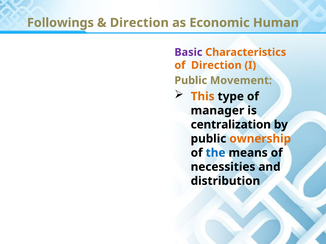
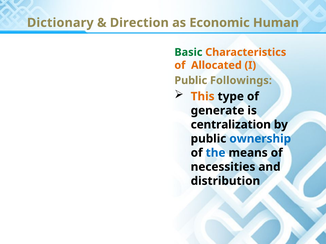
Followings: Followings -> Dictionary
Basic colour: purple -> green
of Direction: Direction -> Allocated
Movement: Movement -> Followings
manager: manager -> generate
ownership colour: orange -> blue
